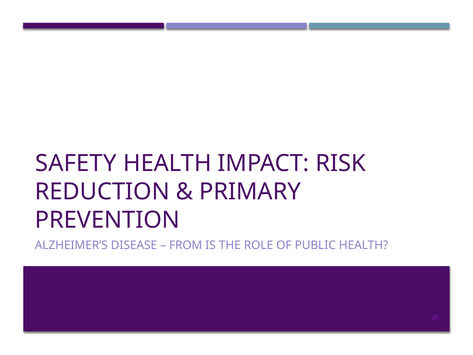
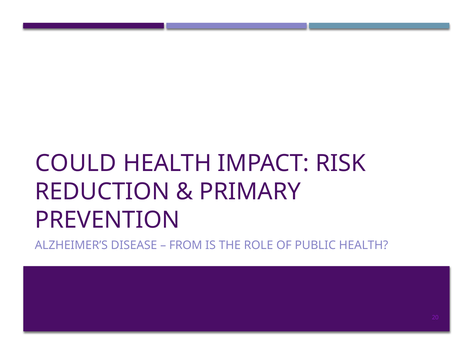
SAFETY: SAFETY -> COULD
